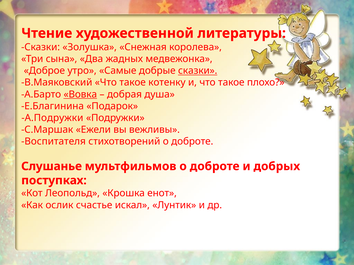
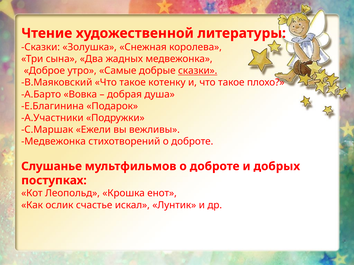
Вовка underline: present -> none
А.Подружки: А.Подружки -> А.Участники
Воспитателя at (53, 142): Воспитателя -> Медвежонка
